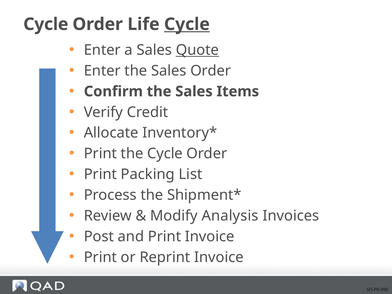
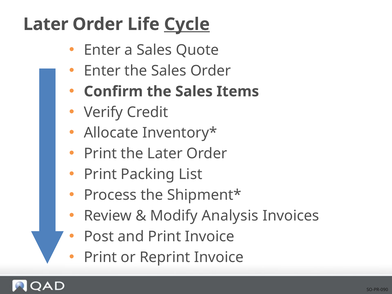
Cycle at (46, 24): Cycle -> Later
Quote underline: present -> none
the Cycle: Cycle -> Later
